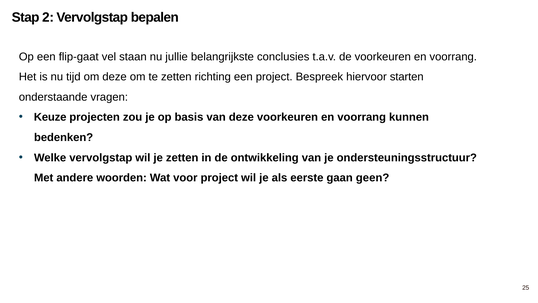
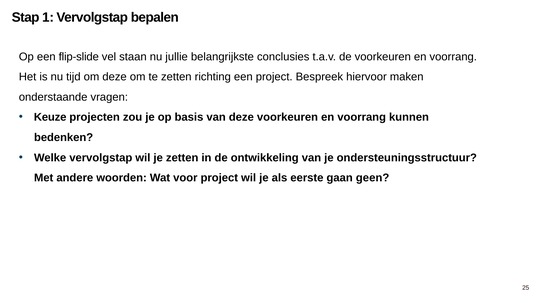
2: 2 -> 1
flip-gaat: flip-gaat -> flip-slide
starten: starten -> maken
